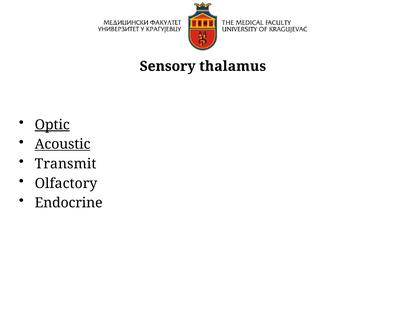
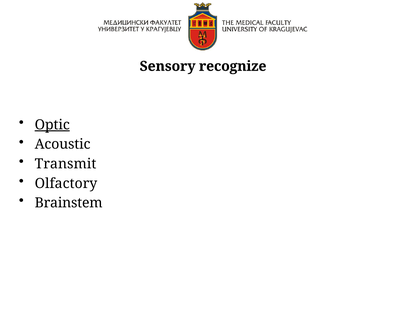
thalamus: thalamus -> recognize
Acoustic underline: present -> none
Endocrine: Endocrine -> Brainstem
